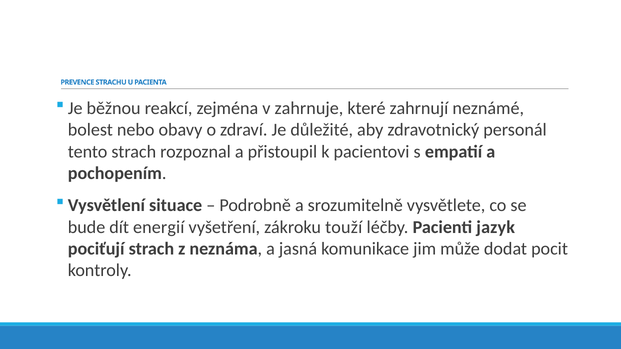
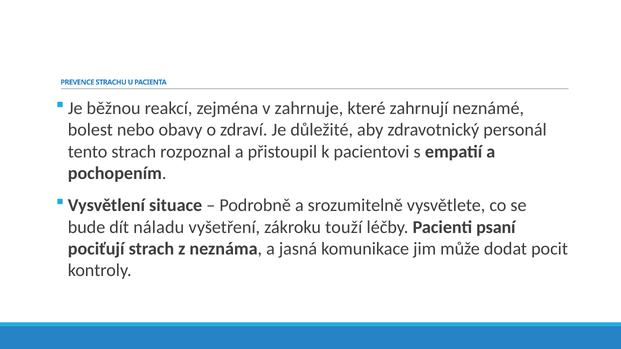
energií: energií -> náladu
jazyk: jazyk -> psaní
